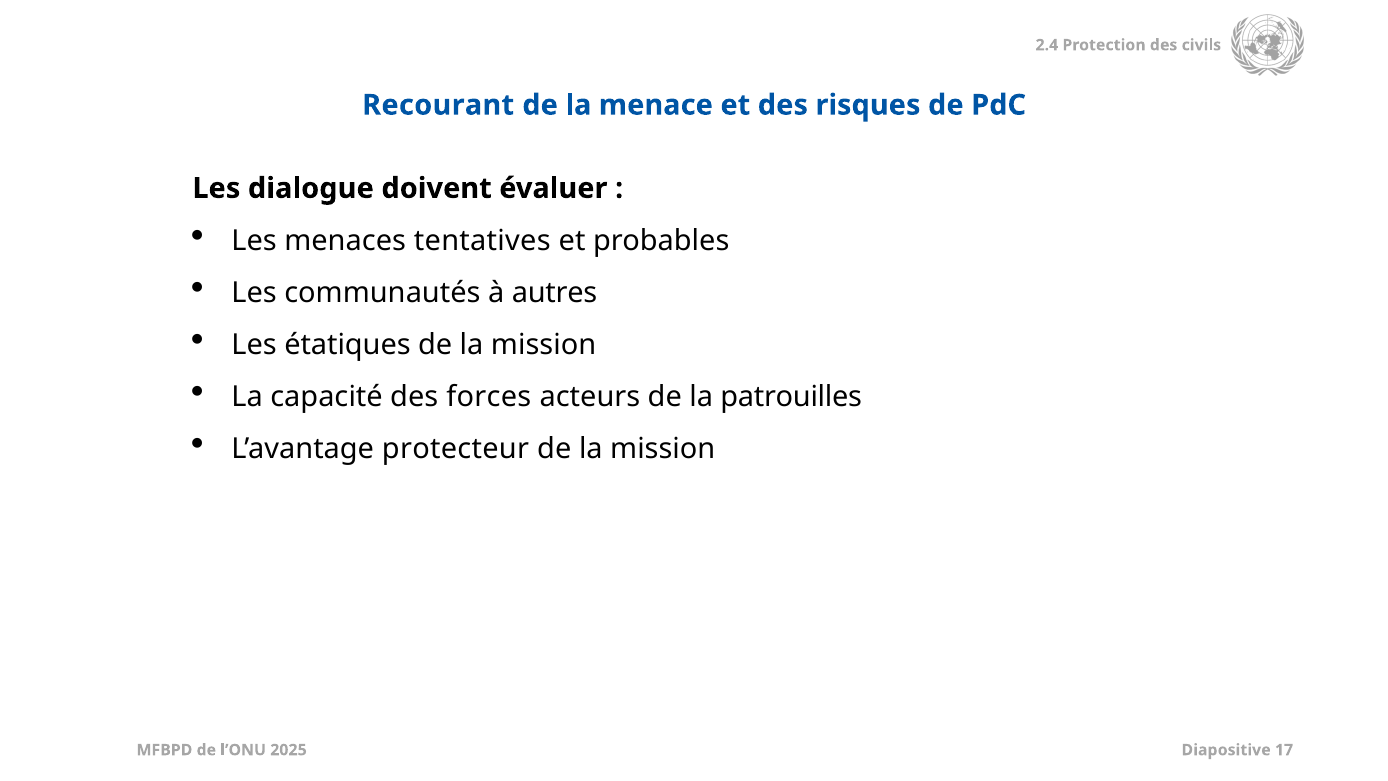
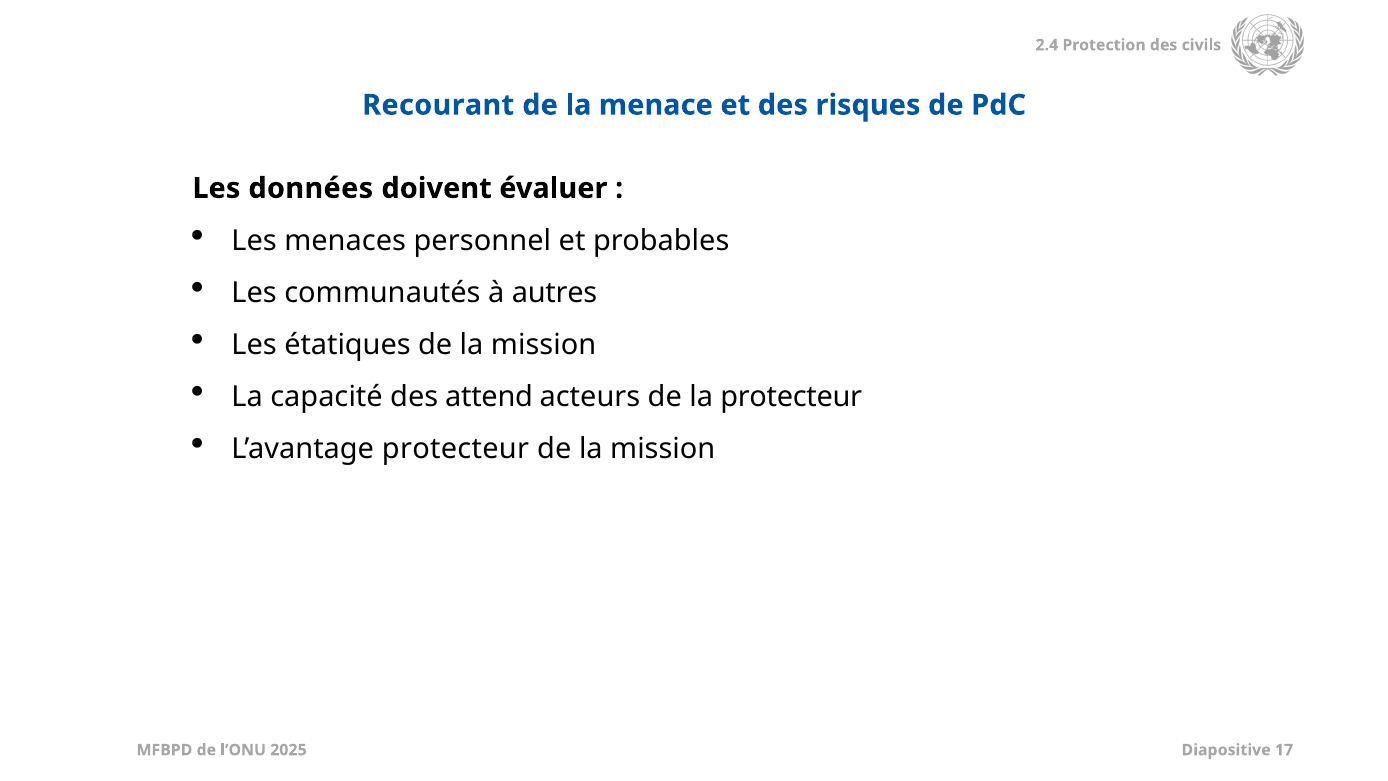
dialogue: dialogue -> données
tentatives: tentatives -> personnel
forces: forces -> attend
la patrouilles: patrouilles -> protecteur
